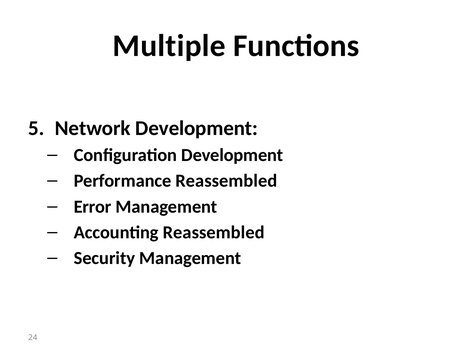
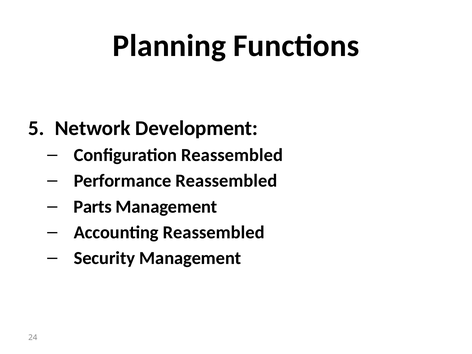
Multiple: Multiple -> Planning
Configuration Development: Development -> Reassembled
Error: Error -> Parts
